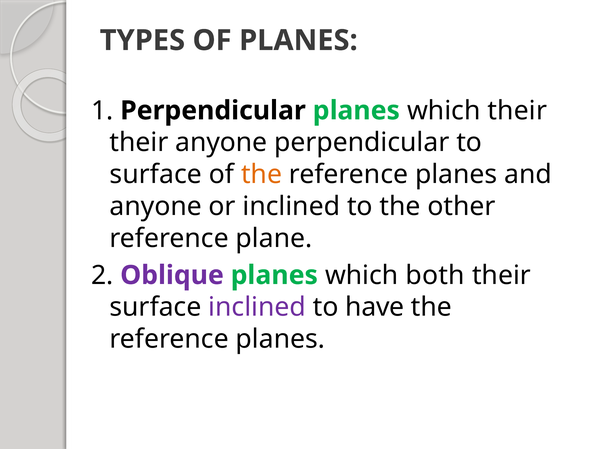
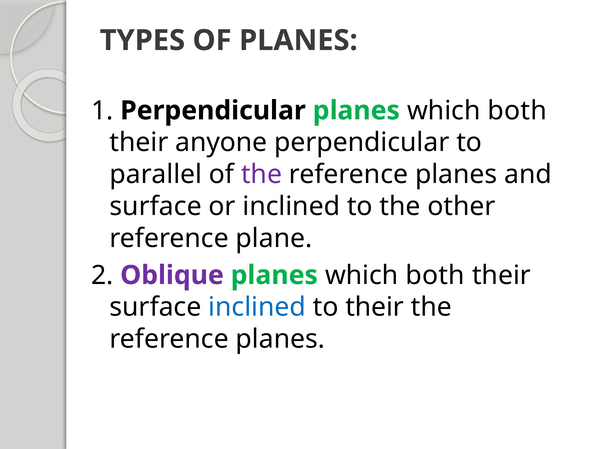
their at (517, 110): their -> both
surface at (156, 174): surface -> parallel
the at (262, 174) colour: orange -> purple
anyone at (156, 206): anyone -> surface
inclined at (257, 307) colour: purple -> blue
to have: have -> their
